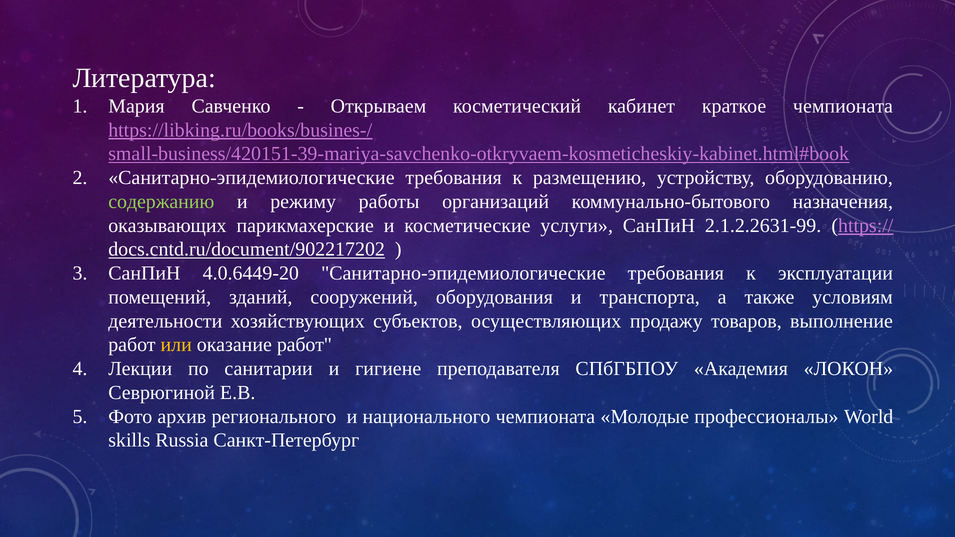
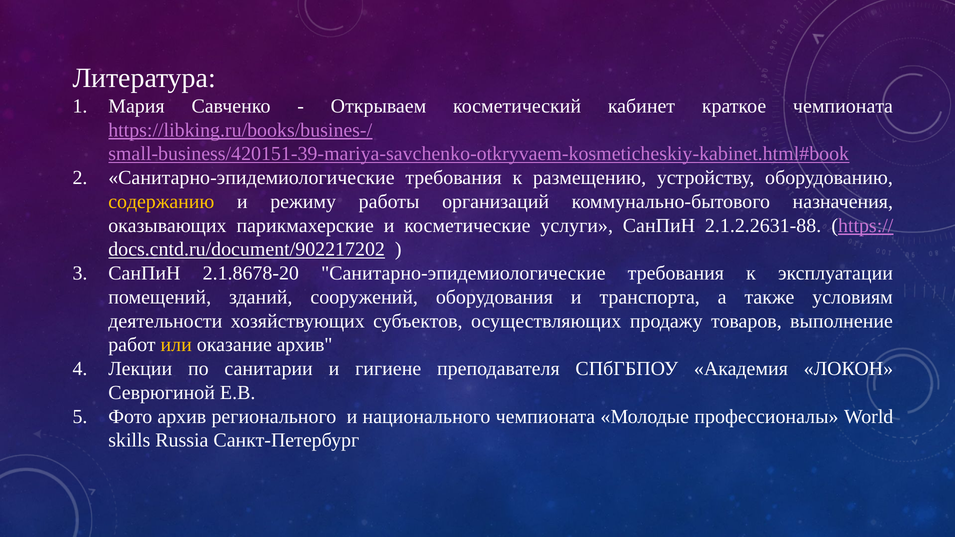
содержанию colour: light green -> yellow
2.1.2.2631-99: 2.1.2.2631-99 -> 2.1.2.2631-88
4.0.6449-20: 4.0.6449-20 -> 2.1.8678-20
оказание работ: работ -> архив
